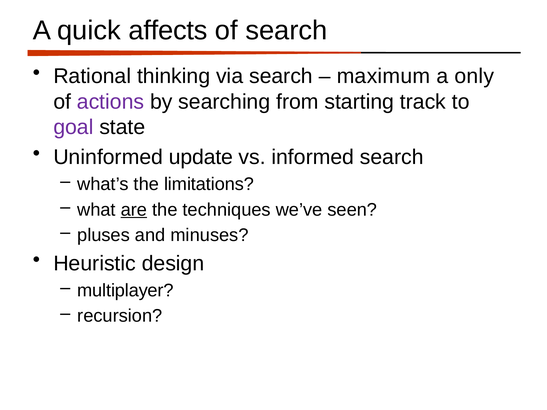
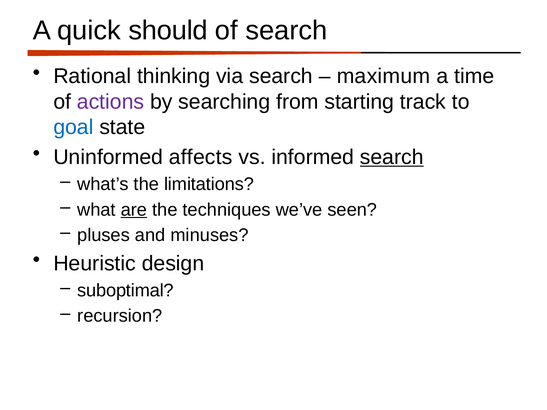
affects: affects -> should
only: only -> time
goal colour: purple -> blue
update: update -> affects
search at (392, 157) underline: none -> present
multiplayer: multiplayer -> suboptimal
